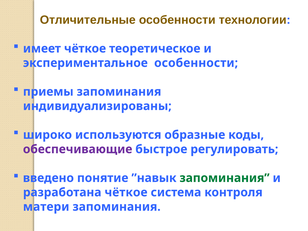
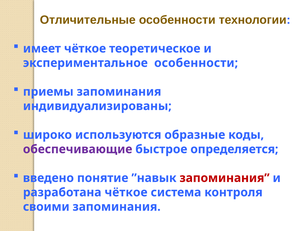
регулировать: регулировать -> определяется
запоминания at (225, 178) colour: green -> red
матери: матери -> своими
